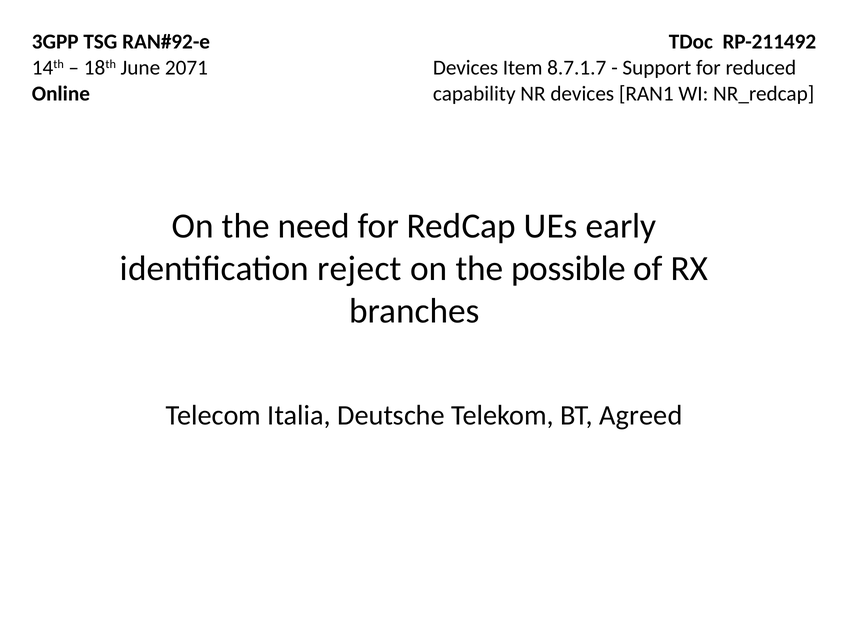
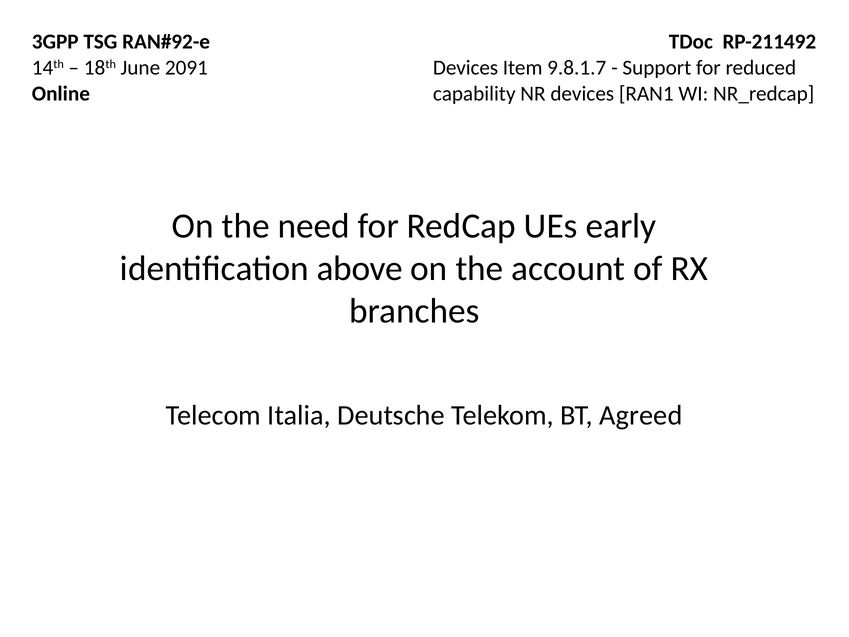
2071: 2071 -> 2091
8.7.1.7: 8.7.1.7 -> 9.8.1.7
reject: reject -> above
possible: possible -> account
